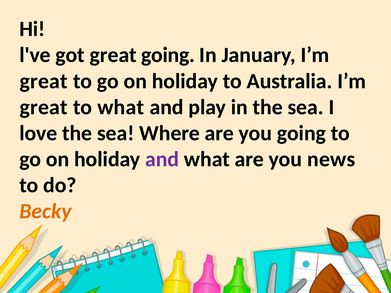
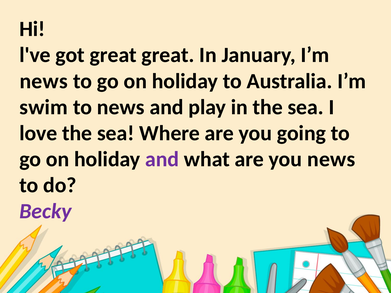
grеat going: going -> grеat
grеat at (44, 81): grеat -> news
grеat at (44, 107): grеat -> swim
to what: what -> news
Becky colour: orange -> purple
